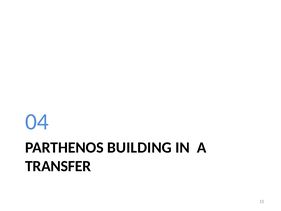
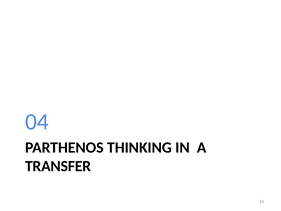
BUILDING: BUILDING -> THINKING
